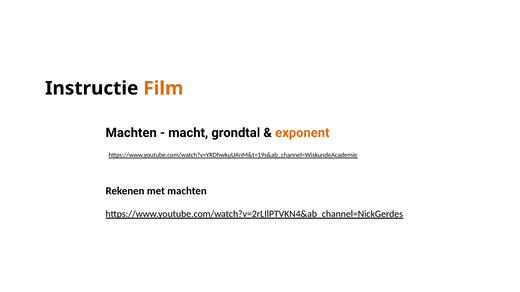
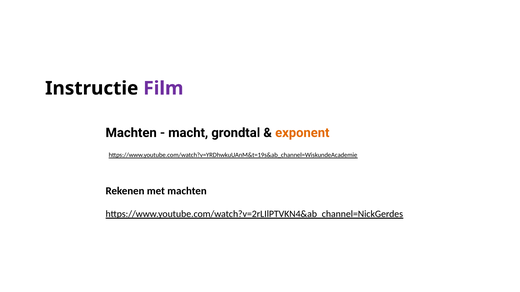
Film colour: orange -> purple
